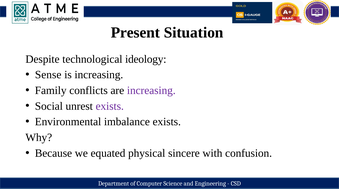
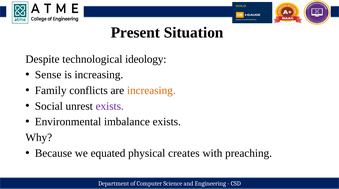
increasing at (151, 90) colour: purple -> orange
sincere: sincere -> creates
confusion: confusion -> preaching
